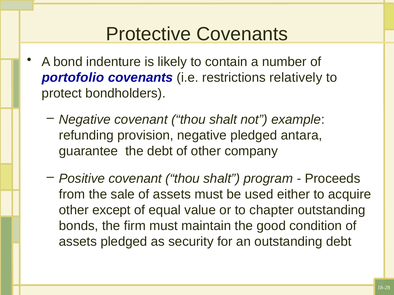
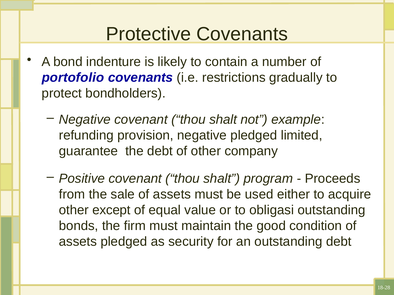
relatively: relatively -> gradually
antara: antara -> limited
chapter: chapter -> obligasi
